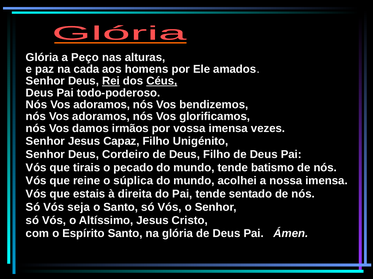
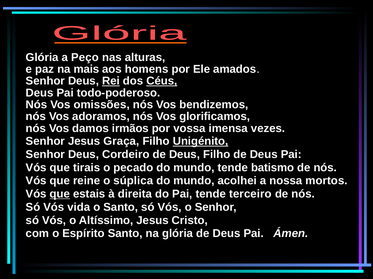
cada: cada -> mais
adoramos at (102, 105): adoramos -> omissões
Capaz: Capaz -> Graça
Unigénito underline: none -> present
nossa imensa: imensa -> mortos
que at (60, 194) underline: none -> present
sentado: sentado -> terceiro
seja: seja -> vida
